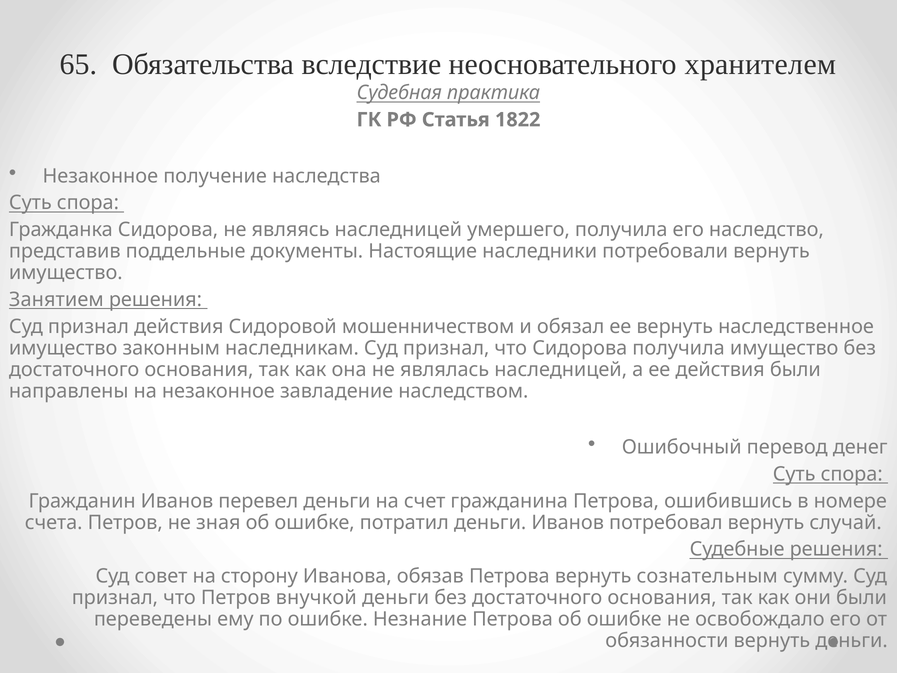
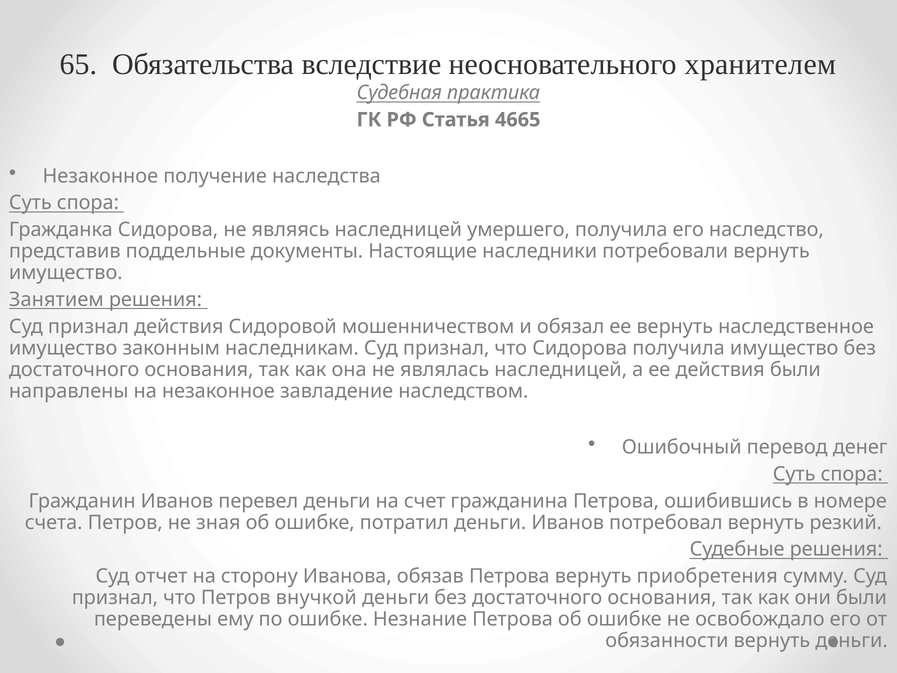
1822: 1822 -> 4665
случай: случай -> резкий
совет: совет -> отчет
сознательным: сознательным -> приобретения
